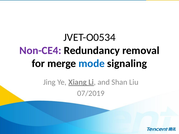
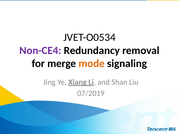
mode colour: blue -> orange
